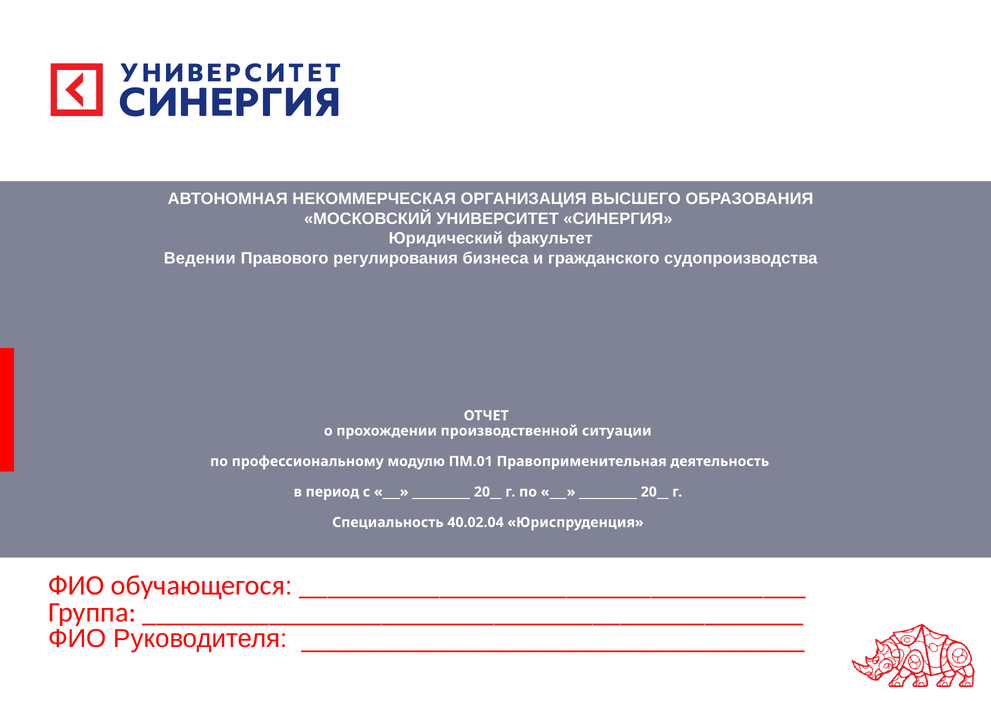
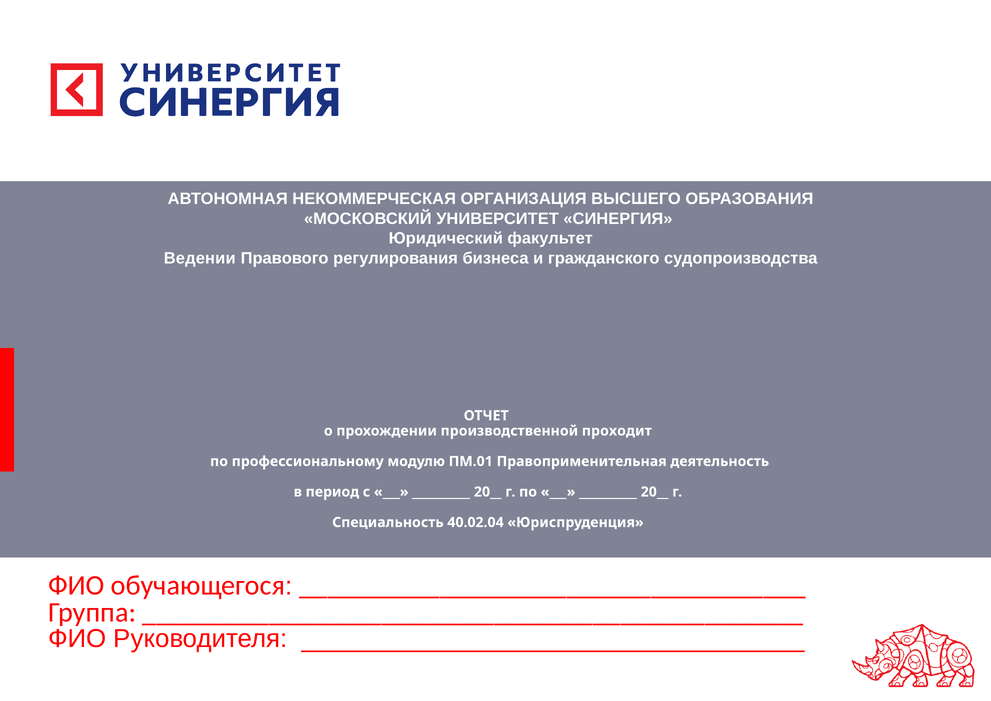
ситуации: ситуации -> проходит
